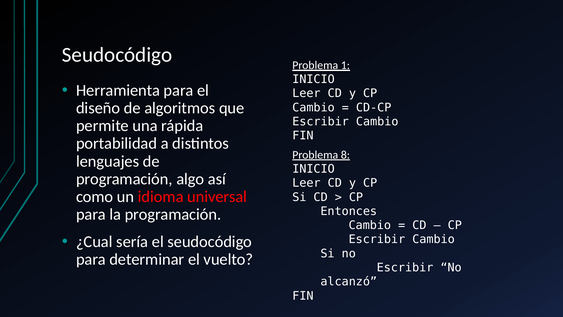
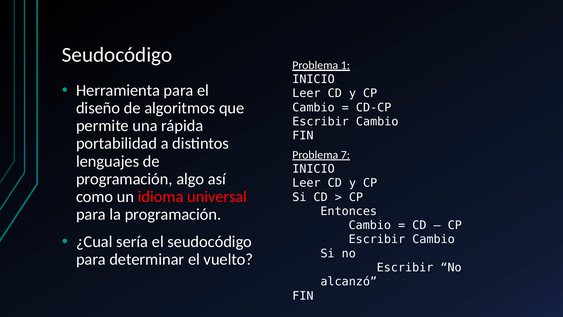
8: 8 -> 7
